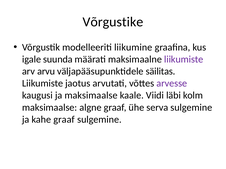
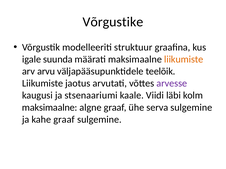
liikumine: liikumine -> struktuur
liikumiste at (184, 59) colour: purple -> orange
säilitas: säilitas -> teelõik
ja maksimaalse: maksimaalse -> stsenaariumi
maksimaalse at (50, 108): maksimaalse -> maksimaalne
